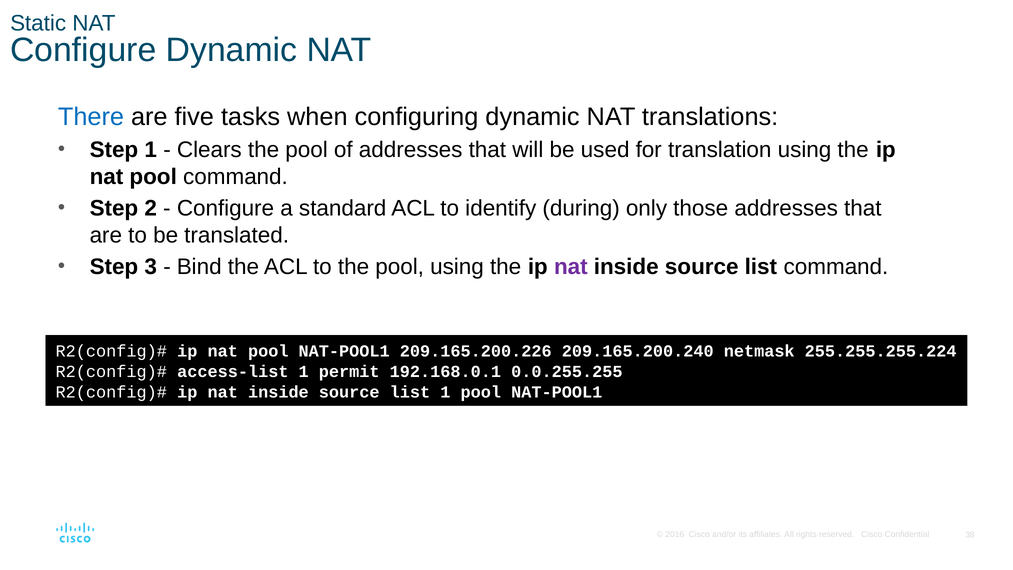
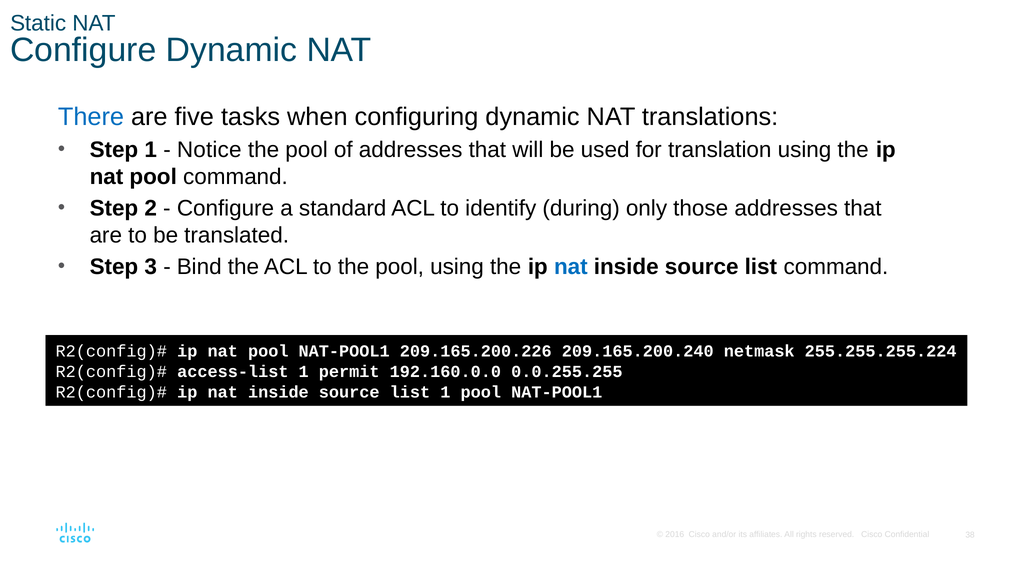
Clears: Clears -> Notice
nat at (571, 267) colour: purple -> blue
192.168.0.1: 192.168.0.1 -> 192.160.0.0
